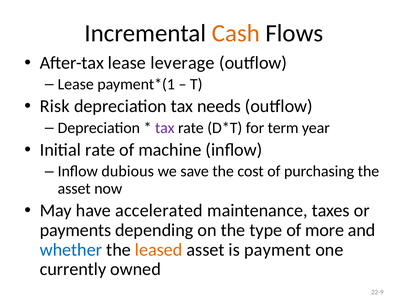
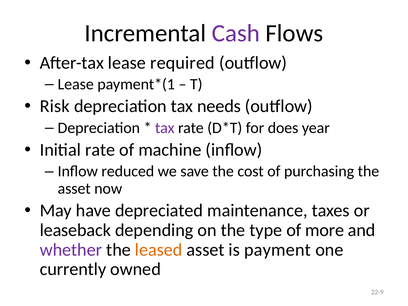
Cash colour: orange -> purple
leverage: leverage -> required
term: term -> does
dubious: dubious -> reduced
accelerated: accelerated -> depreciated
payments: payments -> leaseback
whether colour: blue -> purple
